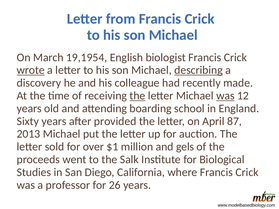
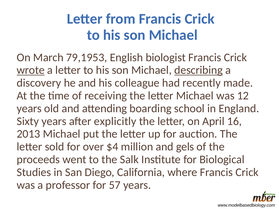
19,1954: 19,1954 -> 79,1953
the at (137, 96) underline: present -> none
was at (225, 96) underline: present -> none
provided: provided -> explicitly
87: 87 -> 16
$1: $1 -> $4
26: 26 -> 57
